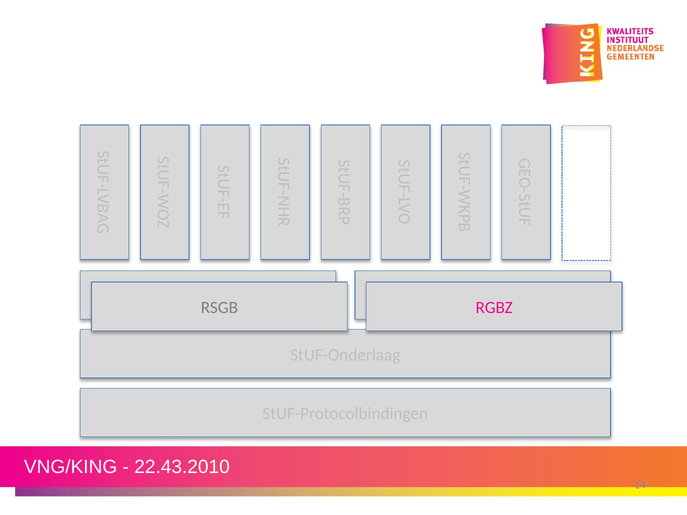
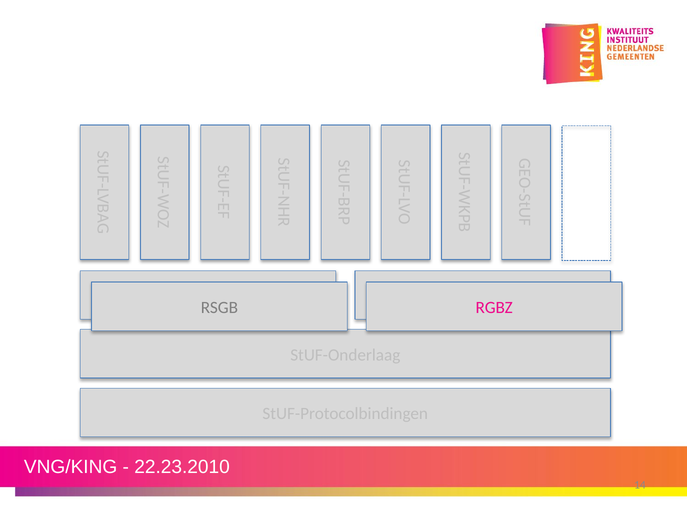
22.43.2010: 22.43.2010 -> 22.23.2010
